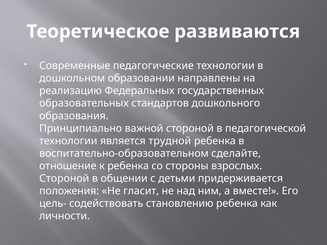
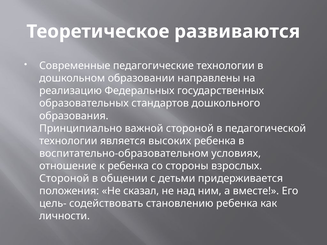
трудной: трудной -> высоких
сделайте: сделайте -> условиях
гласит: гласит -> сказал
